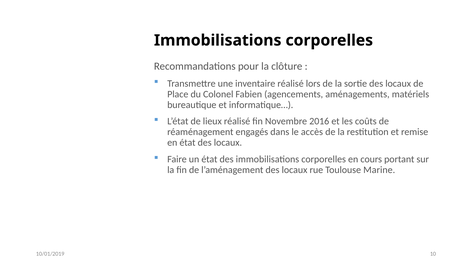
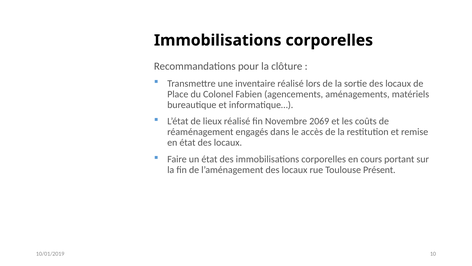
2016: 2016 -> 2069
Marine: Marine -> Présent
